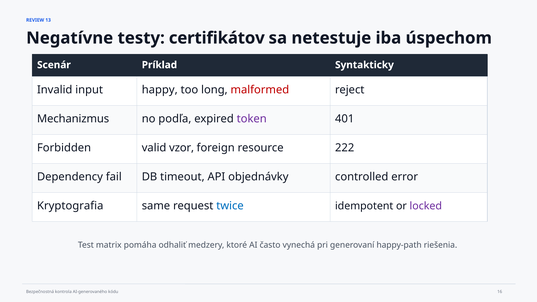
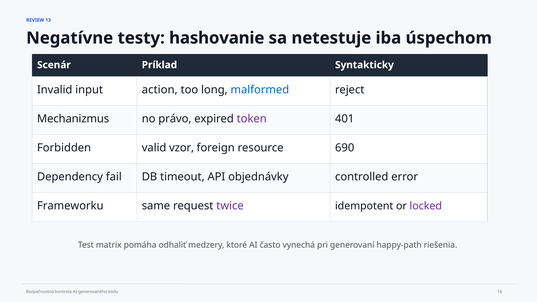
certifikátov: certifikátov -> hashovanie
happy: happy -> action
malformed colour: red -> blue
podľa: podľa -> právo
222: 222 -> 690
Kryptografia: Kryptografia -> Frameworku
twice colour: blue -> purple
